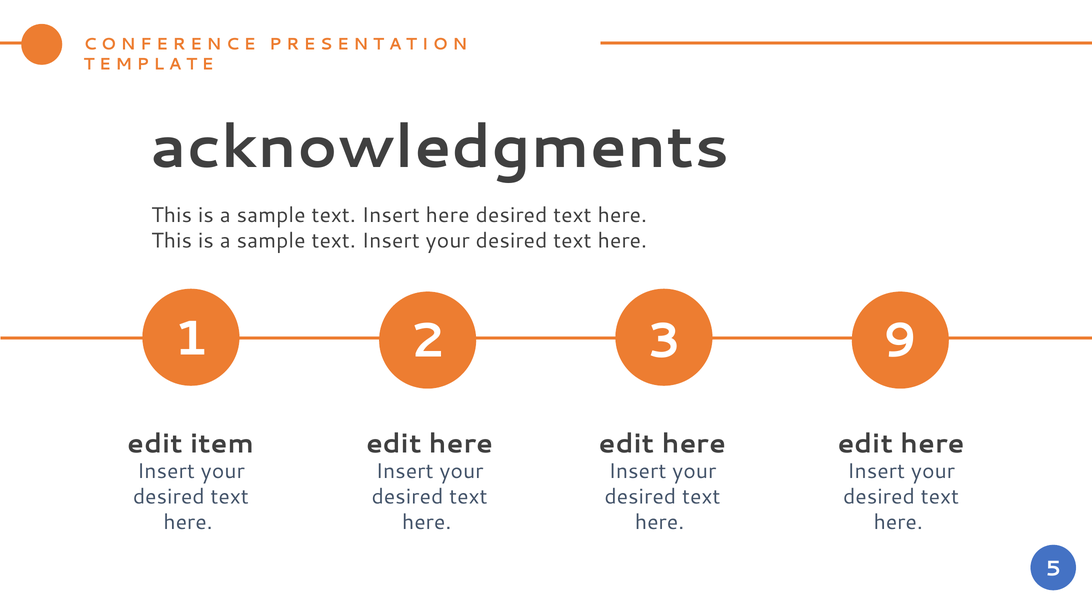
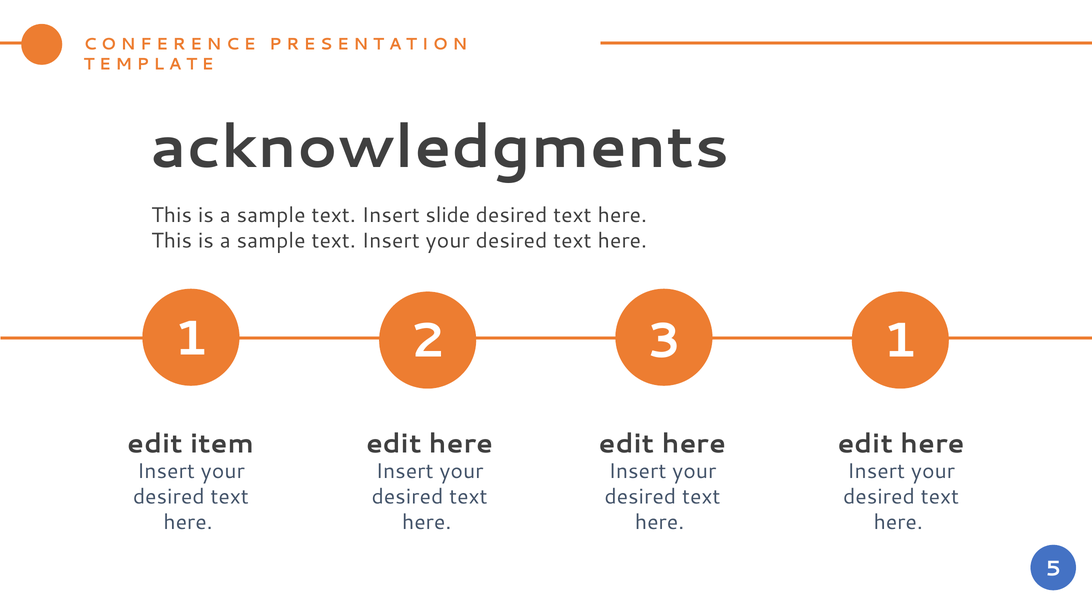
Insert here: here -> slide
3 9: 9 -> 1
